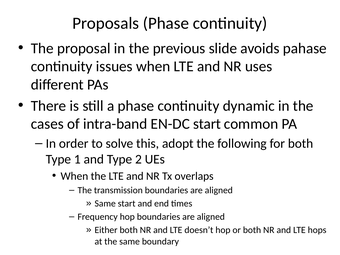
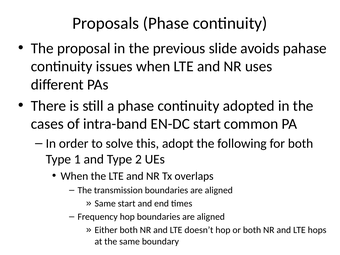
dynamic: dynamic -> adopted
